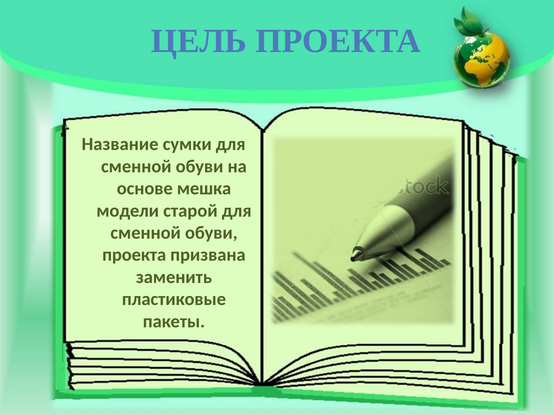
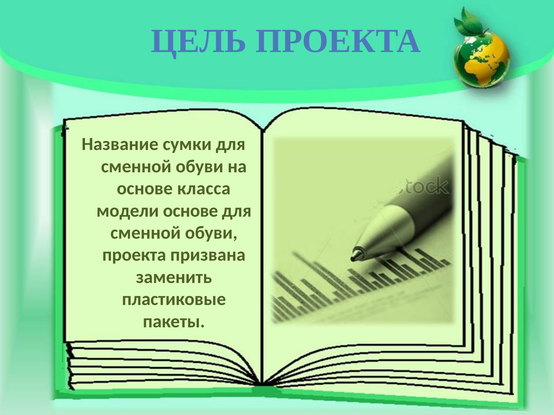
мешка: мешка -> класса
модели старой: старой -> основе
